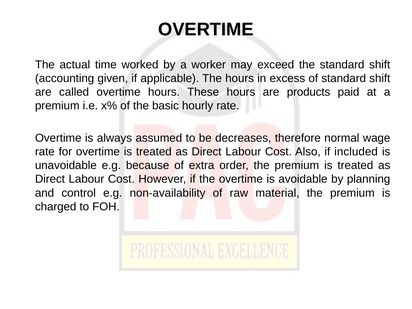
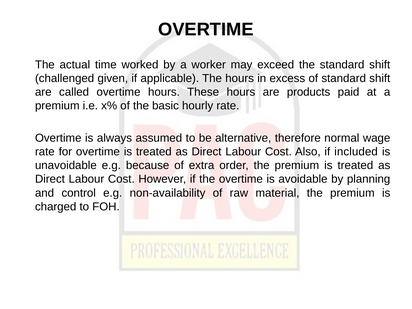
accounting: accounting -> challenged
decreases: decreases -> alternative
